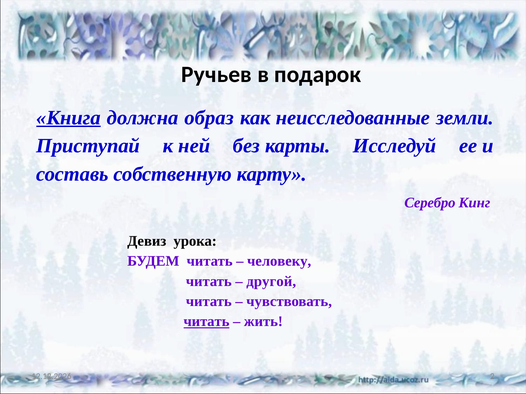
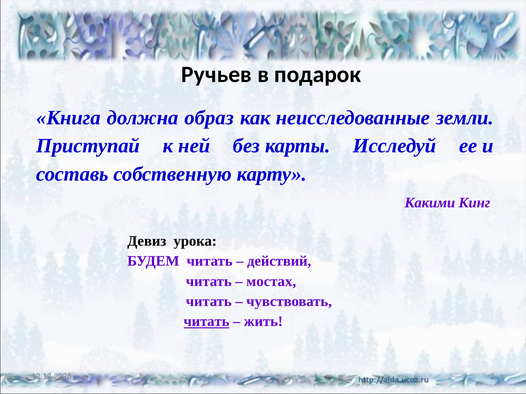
Книга underline: present -> none
Серебро: Серебро -> Какими
человеку: человеку -> действий
другой: другой -> мостах
